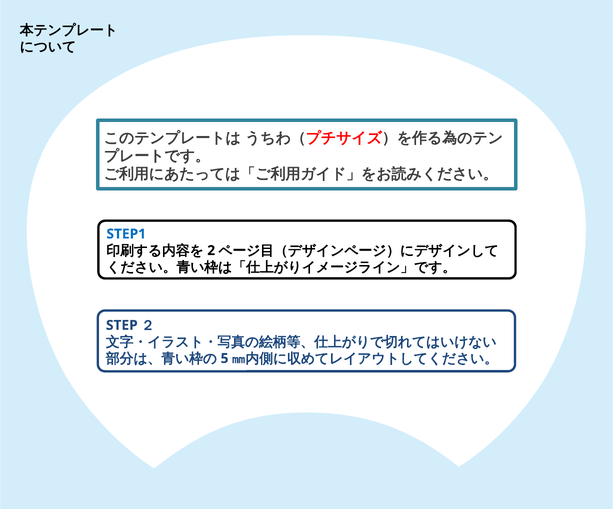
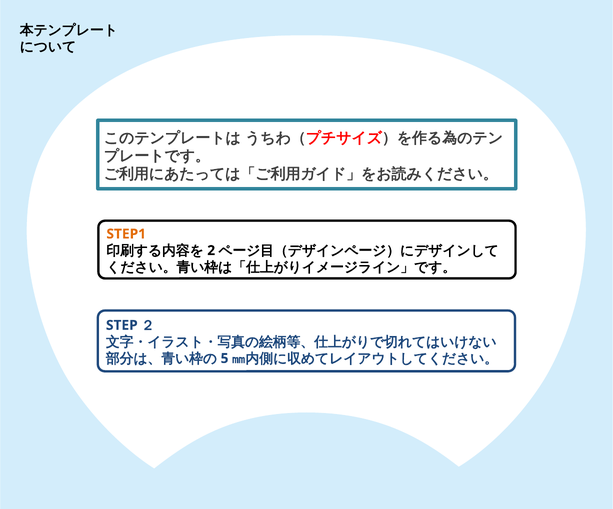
STEP1 colour: blue -> orange
